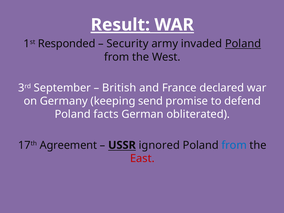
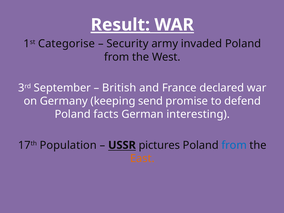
Responded: Responded -> Categorise
Poland at (243, 44) underline: present -> none
obliterated: obliterated -> interesting
Agreement: Agreement -> Population
ignored: ignored -> pictures
East colour: red -> orange
